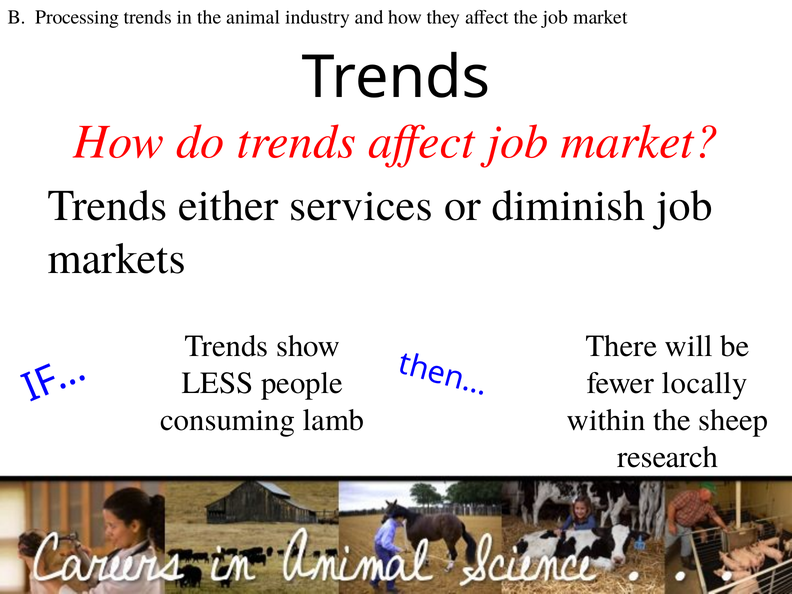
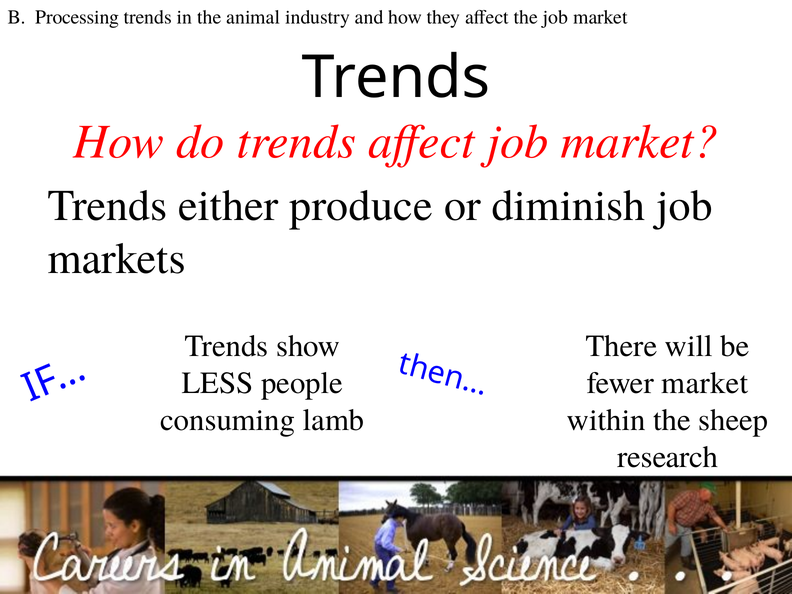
services: services -> produce
fewer locally: locally -> market
